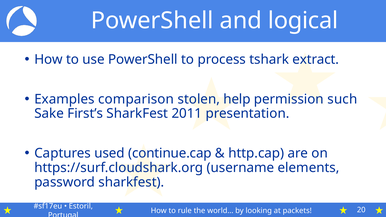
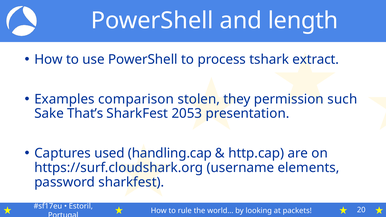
logical: logical -> length
help: help -> they
First’s: First’s -> That’s
2011: 2011 -> 2053
continue.cap: continue.cap -> handling.cap
